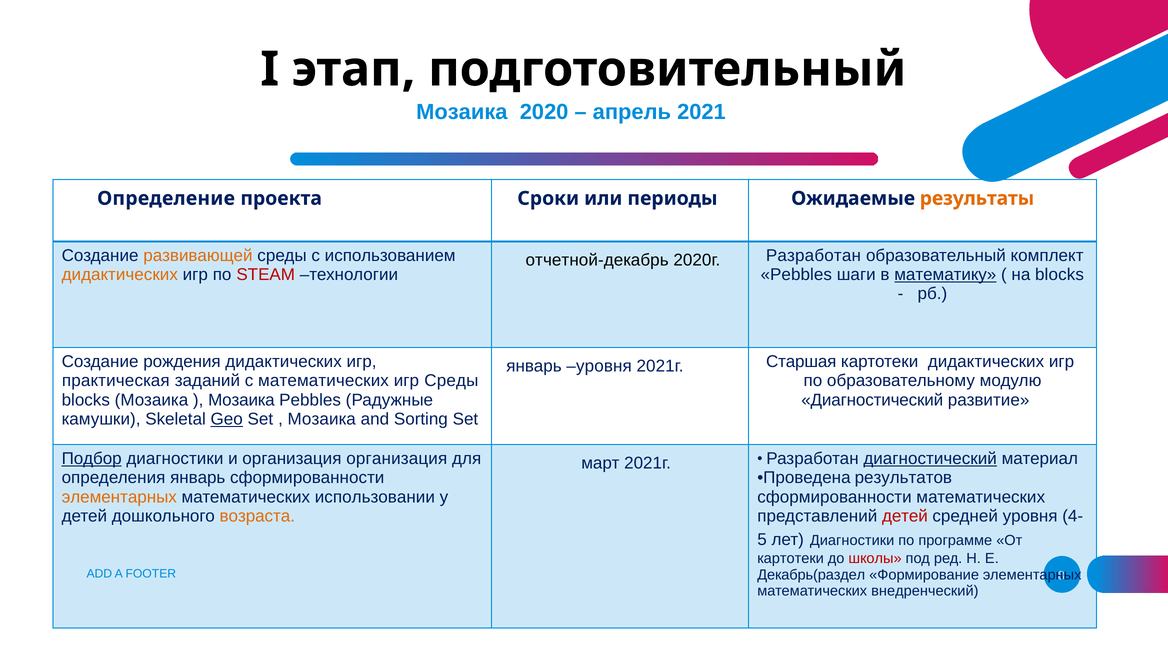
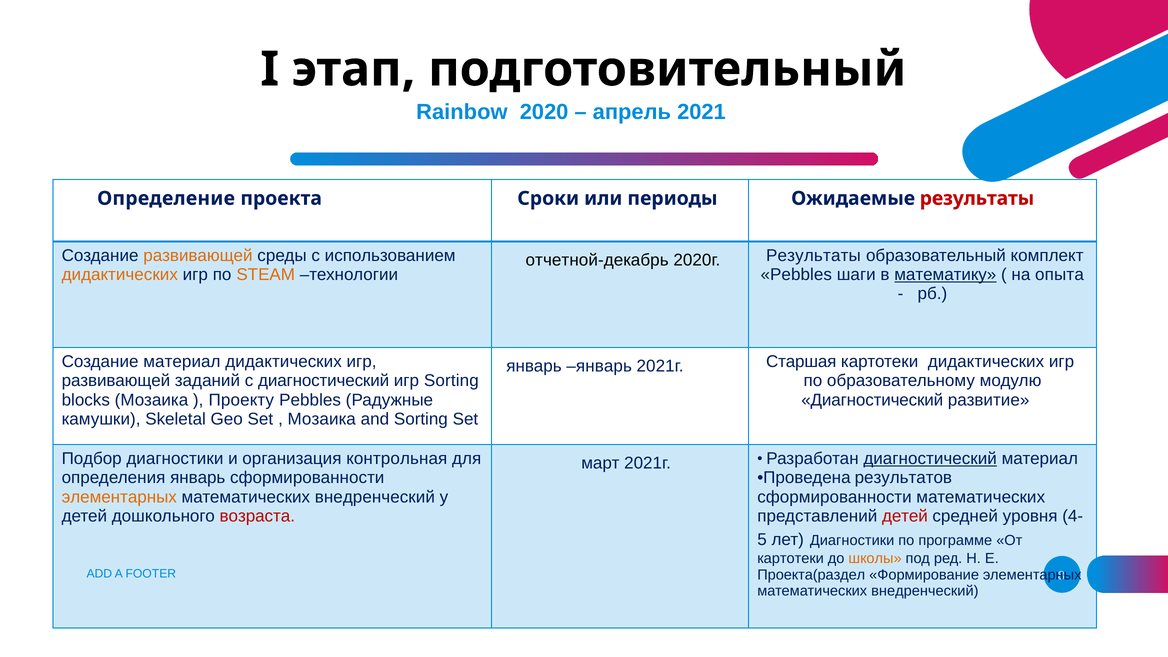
Мозаика at (462, 112): Мозаика -> Rainbow
результаты at (977, 198) colour: orange -> red
2020г Разработан: Разработан -> Результаты
STEAM colour: red -> orange
на blocks: blocks -> опыта
Создание рождения: рождения -> материал
январь уровня: уровня -> январь
практическая at (116, 381): практическая -> развивающей
с математических: математических -> диагностический
игр Среды: Среды -> Sorting
Мозаика at (241, 400): Мозаика -> Проекту
Geo underline: present -> none
Подбор underline: present -> none
организация организация: организация -> контрольная
использовании at (375, 497): использовании -> внедренческий
возраста colour: orange -> red
школы colour: red -> orange
Декабрь(раздел: Декабрь(раздел -> Проекта(раздел
